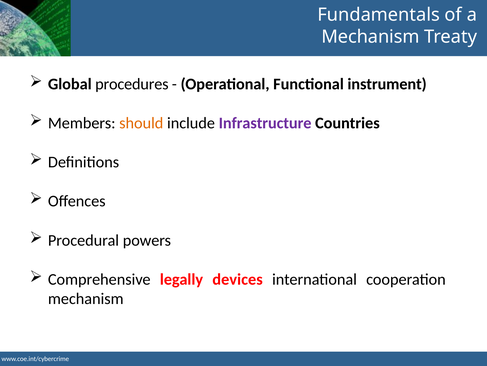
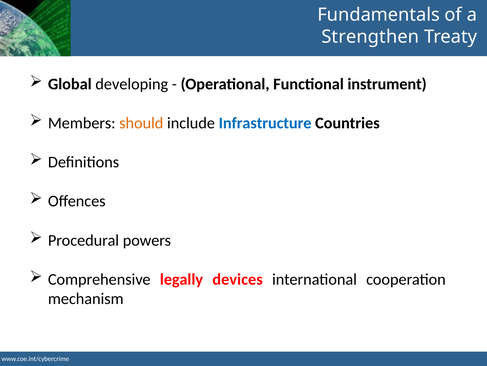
Mechanism at (370, 37): Mechanism -> Strengthen
procedures: procedures -> developing
Infrastructure colour: purple -> blue
